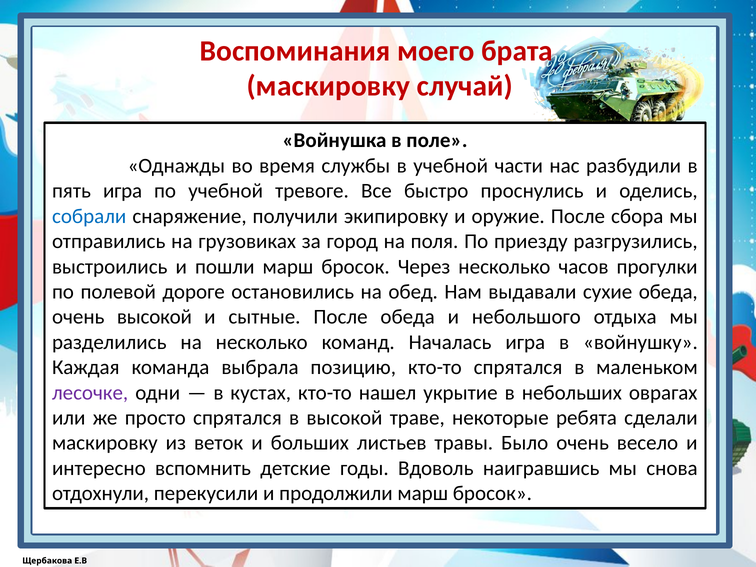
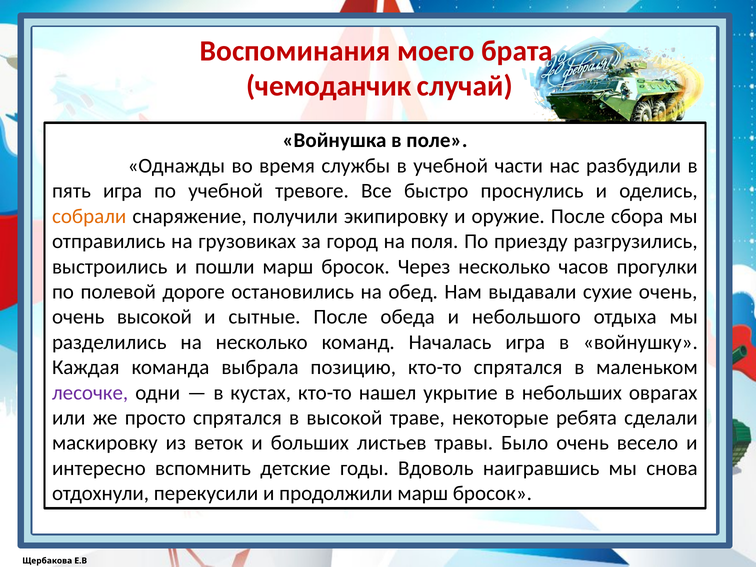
маскировку at (328, 86): маскировку -> чемоданчик
собрали colour: blue -> orange
сухие обеда: обеда -> очень
